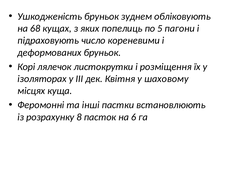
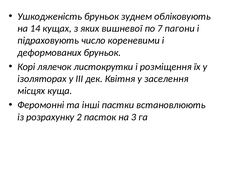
68: 68 -> 14
попелиць: попелиць -> вишневої
5: 5 -> 7
шаховому: шаховому -> заселення
8: 8 -> 2
6: 6 -> 3
